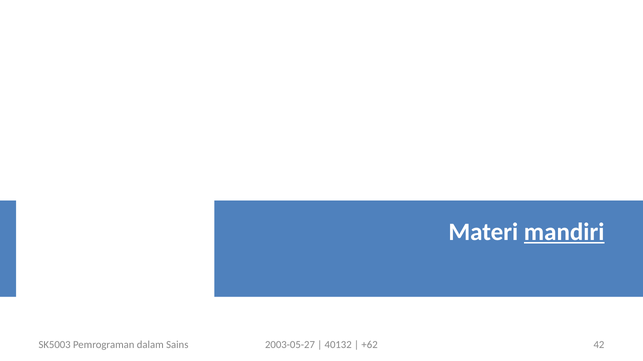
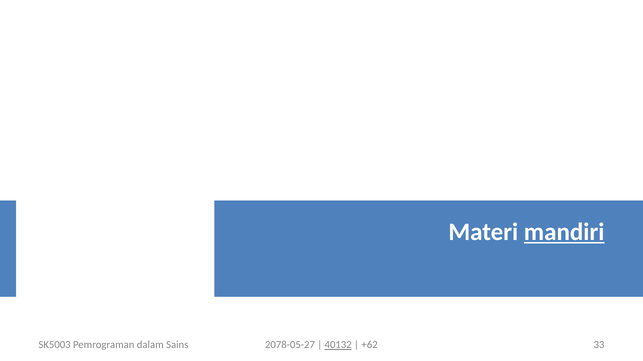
2003-05-27: 2003-05-27 -> 2078-05-27
40132 underline: none -> present
42: 42 -> 33
